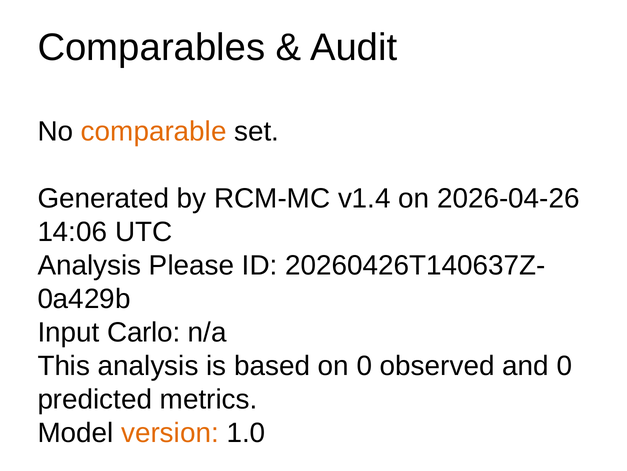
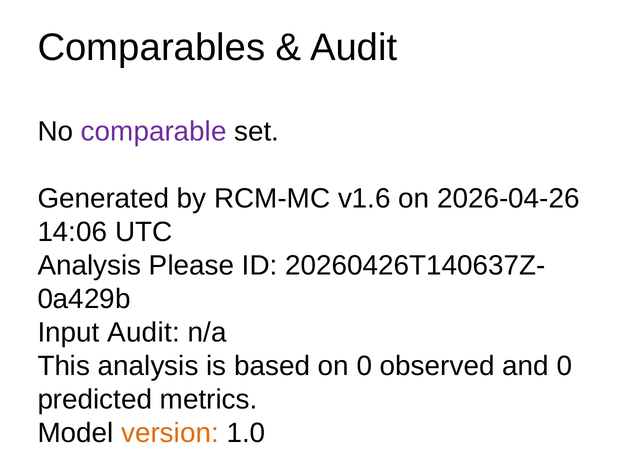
comparable colour: orange -> purple
v1.4: v1.4 -> v1.6
Input Carlo: Carlo -> Audit
